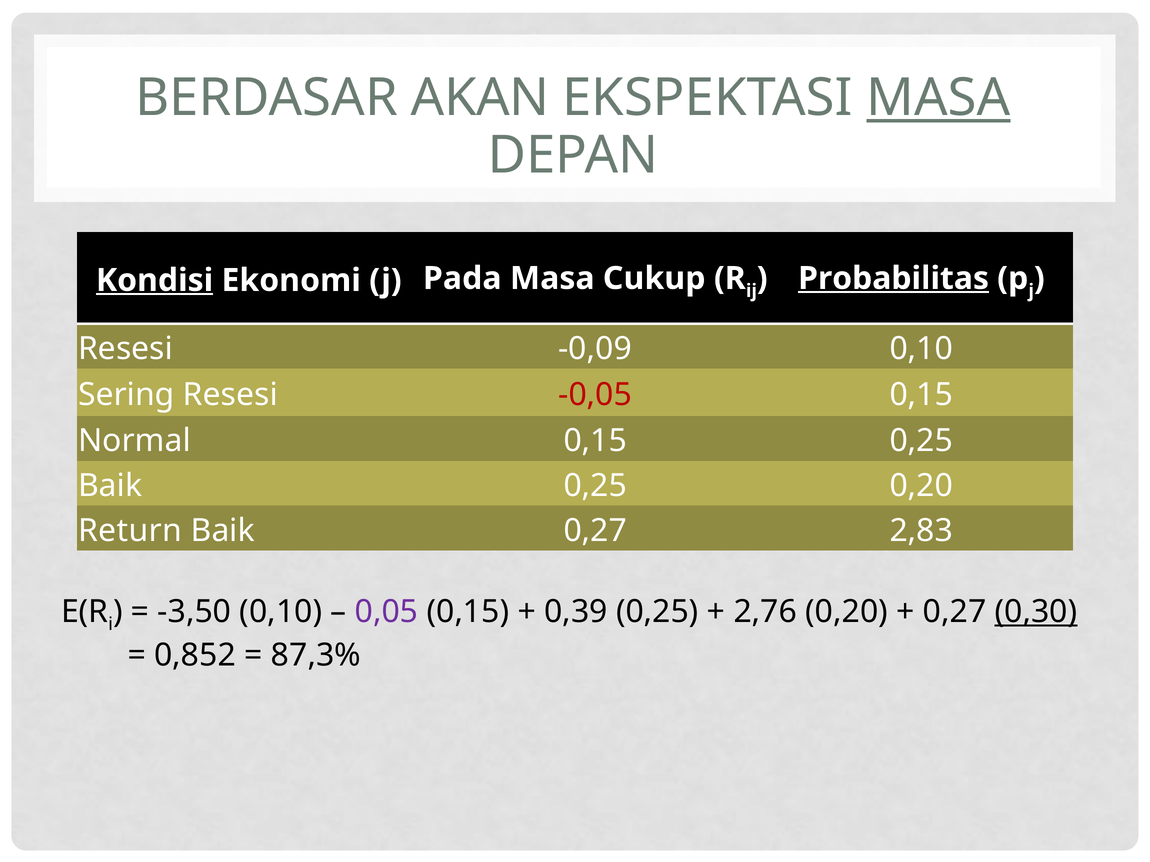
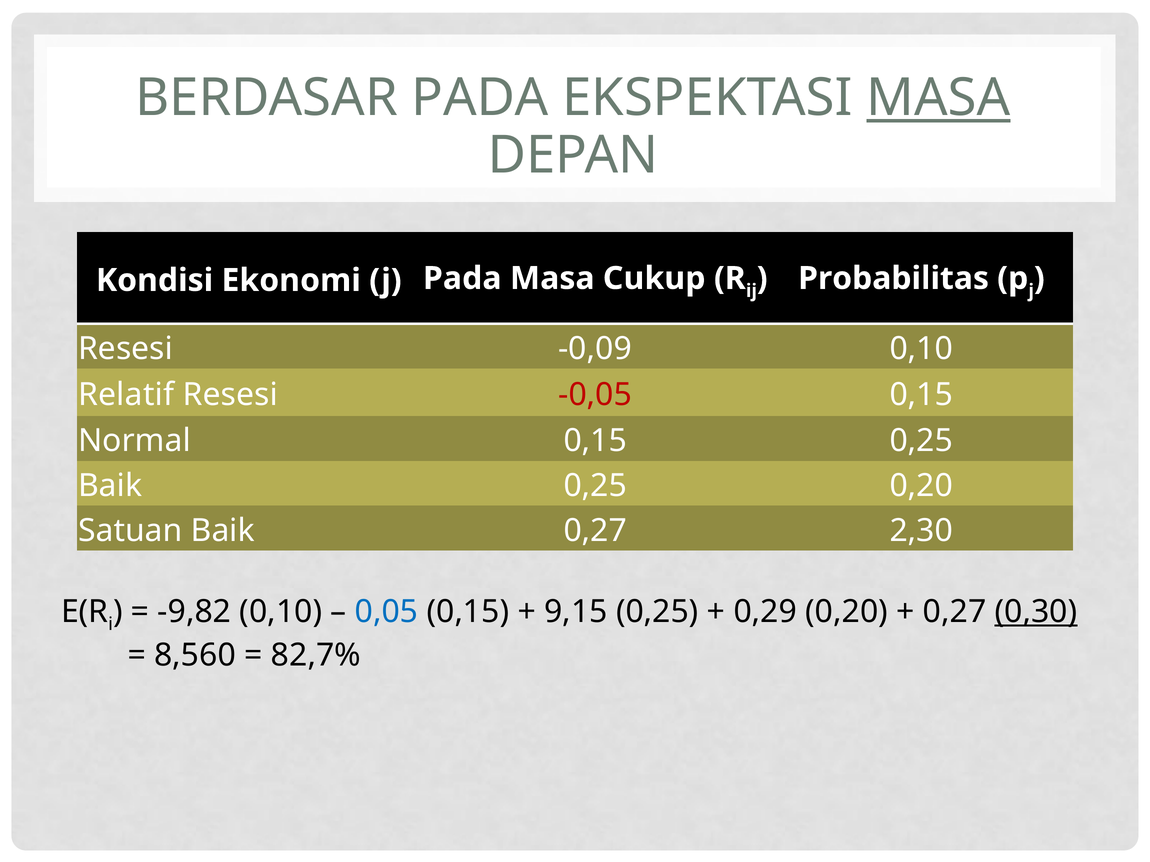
BERDASAR AKAN: AKAN -> PADA
Kondisi underline: present -> none
Probabilitas underline: present -> none
Sering: Sering -> Relatif
Return: Return -> Satuan
2,83: 2,83 -> 2,30
-3,50: -3,50 -> -9,82
0,05 colour: purple -> blue
0,39: 0,39 -> 9,15
2,76: 2,76 -> 0,29
0,852: 0,852 -> 8,560
87,3%: 87,3% -> 82,7%
